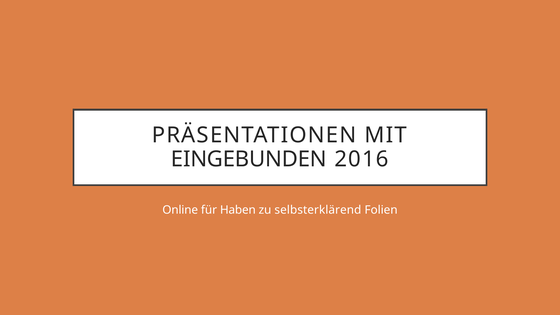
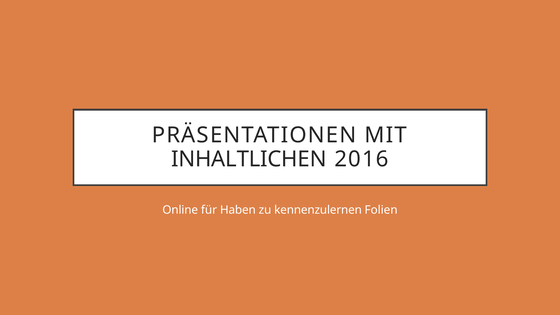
EINGEBUNDEN: EINGEBUNDEN -> INHALTLICHEN
selbsterklärend: selbsterklärend -> kennenzulernen
